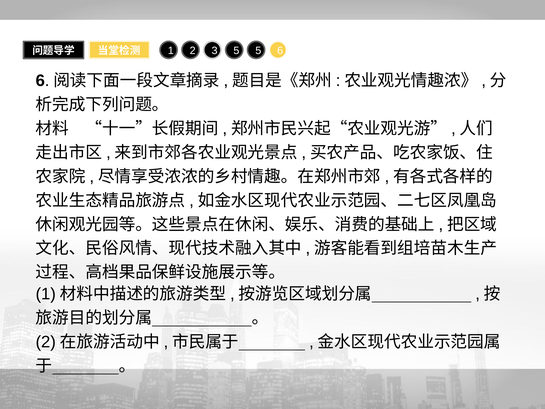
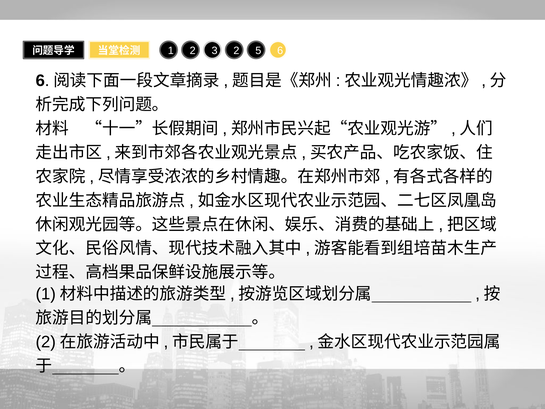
3 5: 5 -> 2
